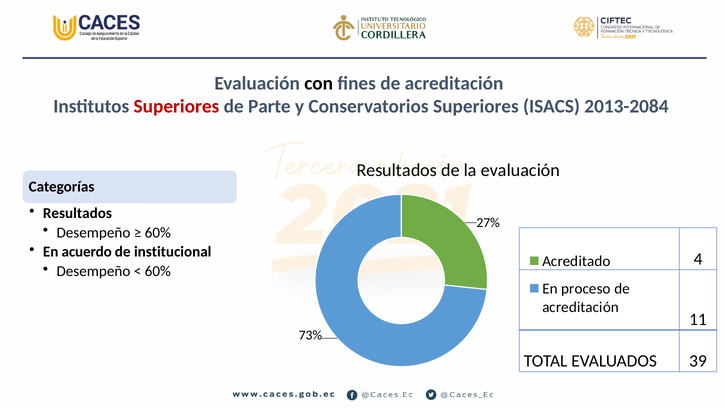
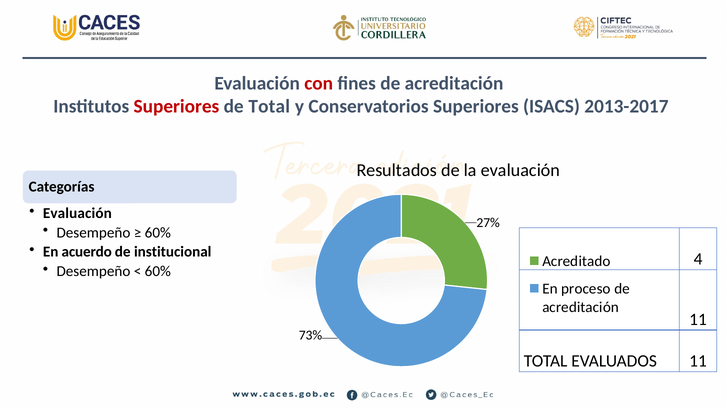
con colour: black -> red
de Parte: Parte -> Total
2013-2084: 2013-2084 -> 2013-2017
Resultados at (77, 213): Resultados -> Evaluación
EVALUADOS 39: 39 -> 11
